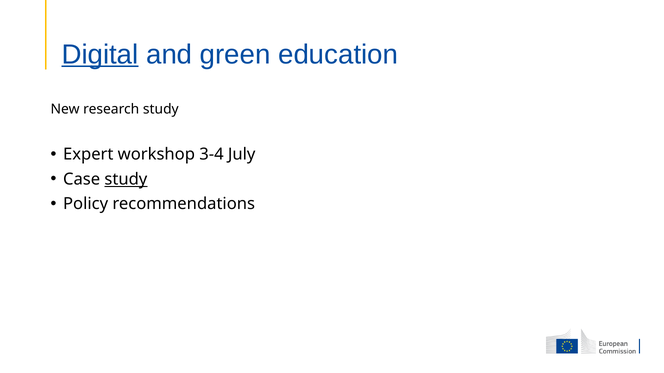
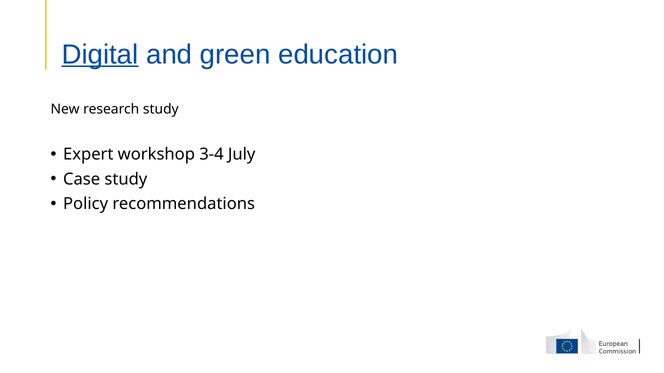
study at (126, 179) underline: present -> none
